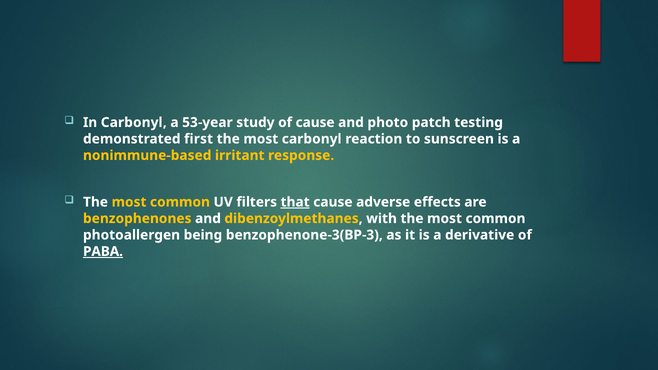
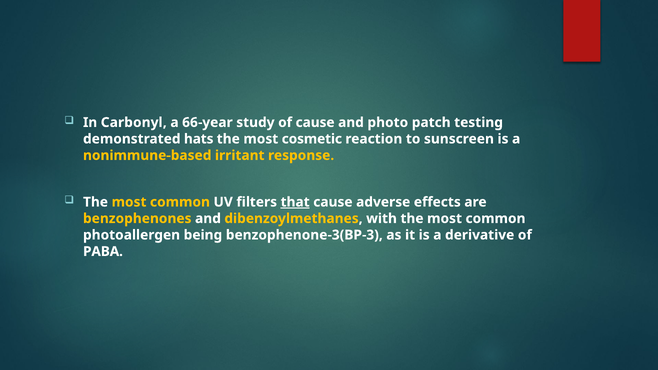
53-year: 53-year -> 66-year
first: first -> hats
most carbonyl: carbonyl -> cosmetic
PABA underline: present -> none
